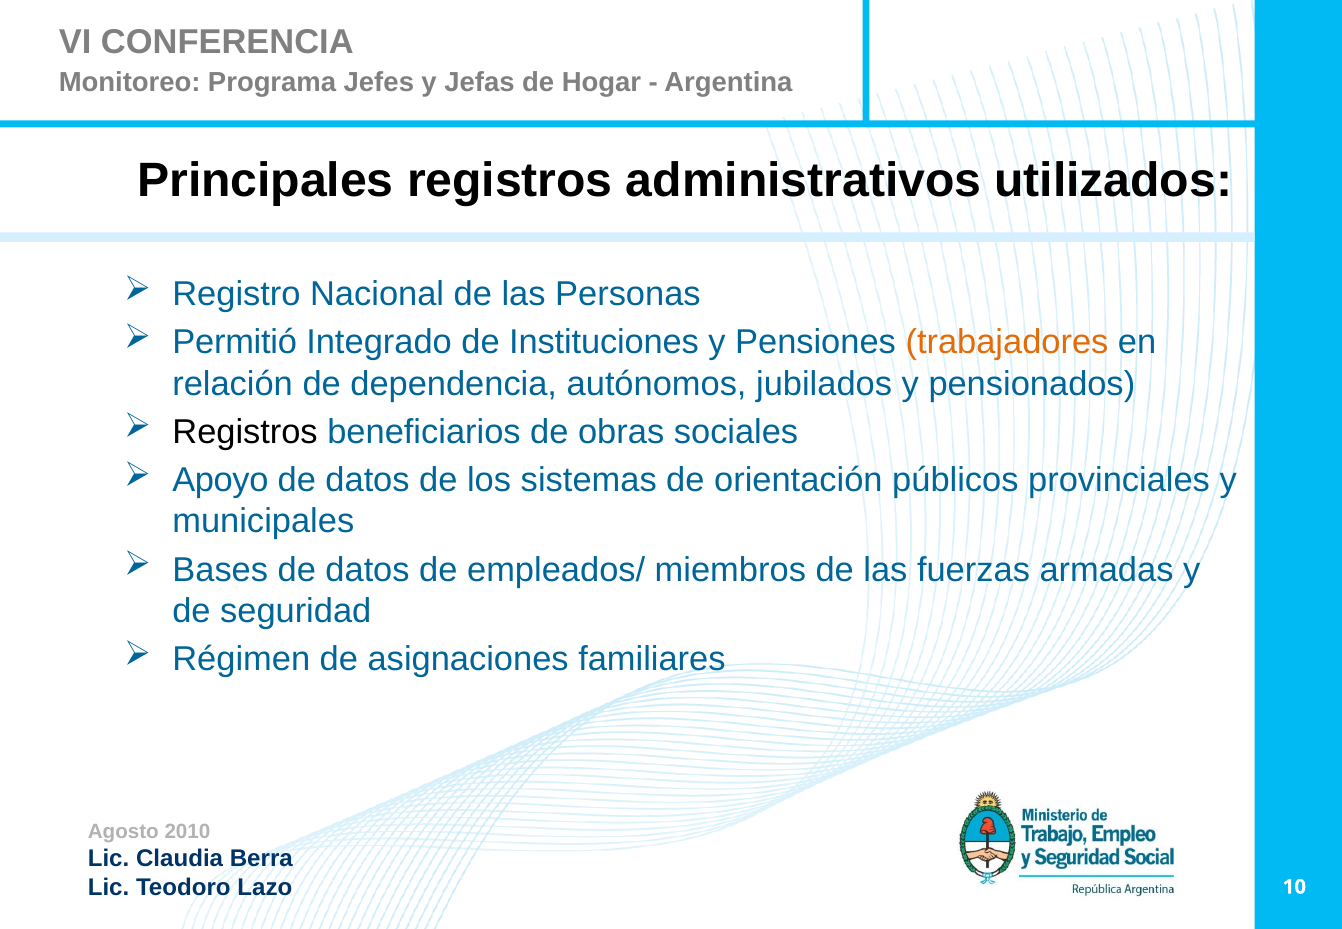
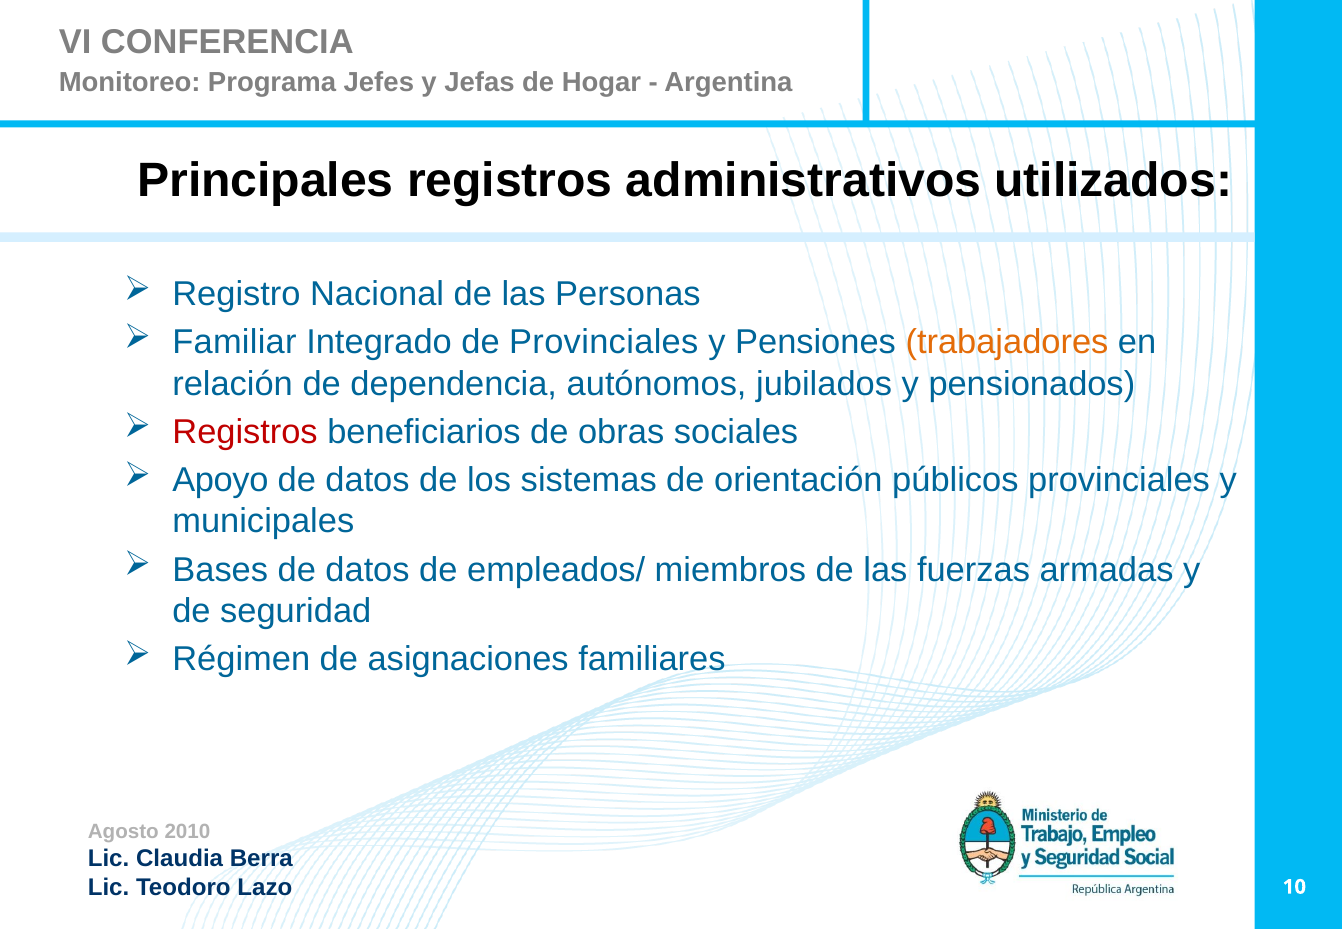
Permitió: Permitió -> Familiar
de Instituciones: Instituciones -> Provinciales
Registros at (245, 432) colour: black -> red
